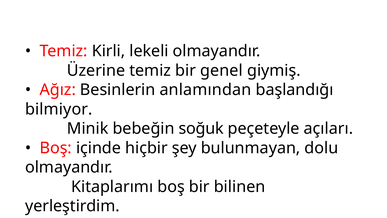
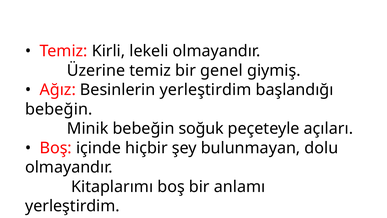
Besinlerin anlamından: anlamından -> yerleştirdim
bilmiyor at (59, 109): bilmiyor -> bebeğin
bilinen: bilinen -> anlamı
